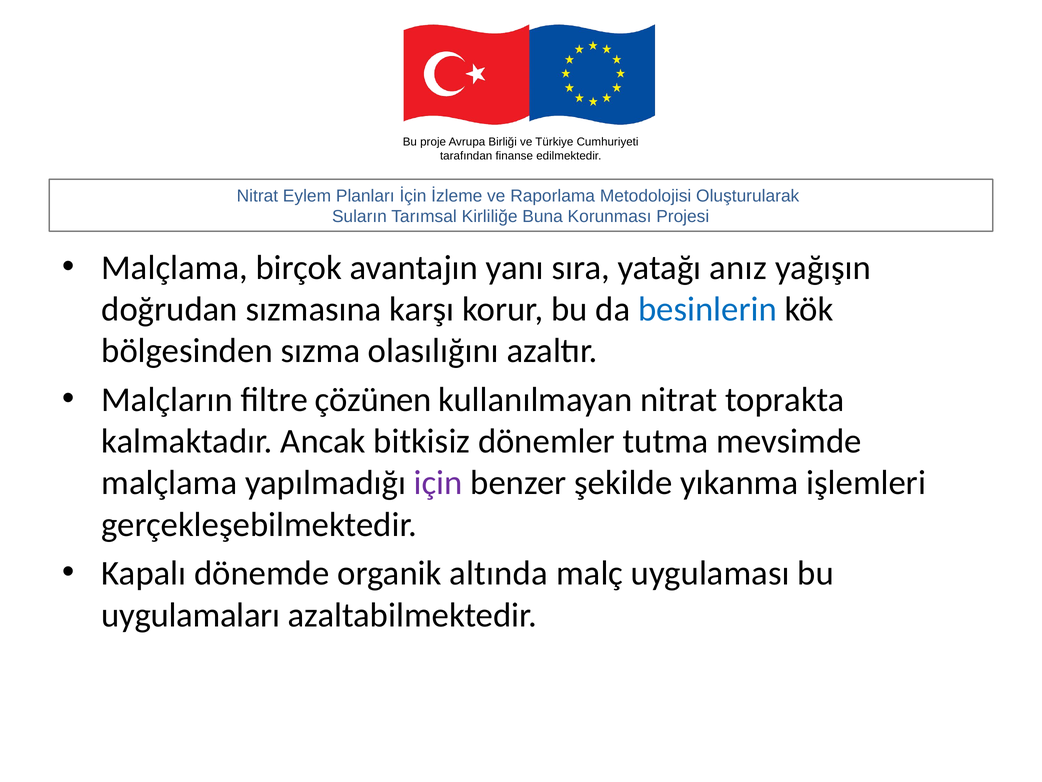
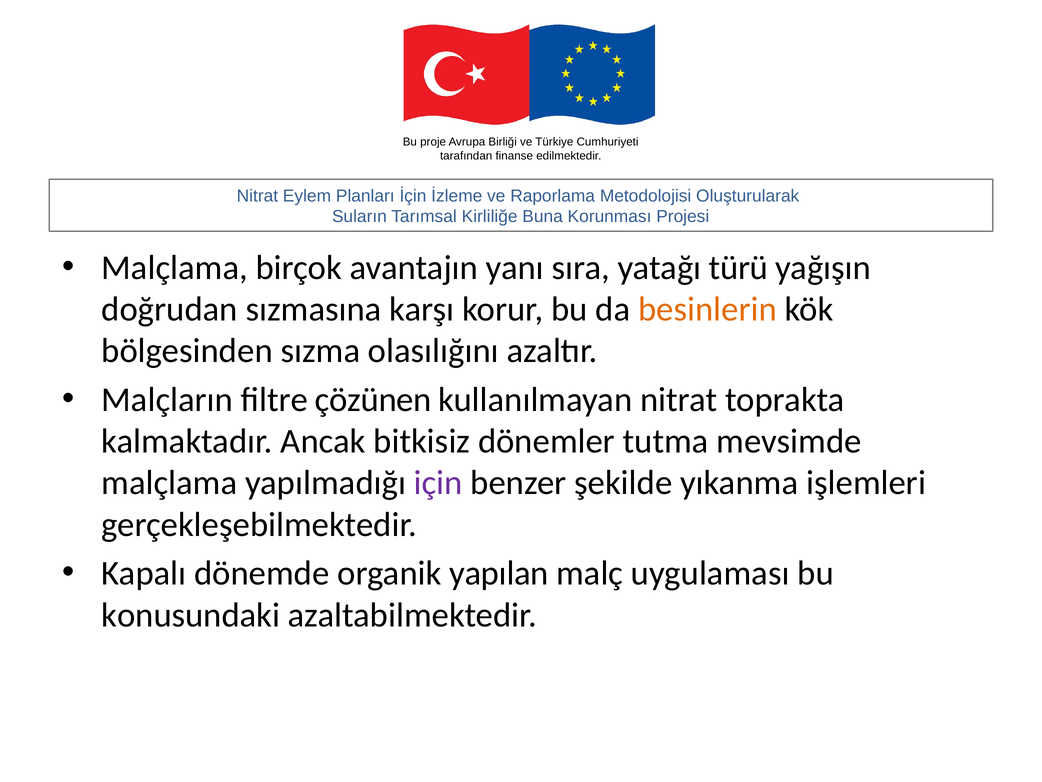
anız: anız -> türü
besinlerin colour: blue -> orange
altında: altında -> yapılan
uygulamaları: uygulamaları -> konusundaki
